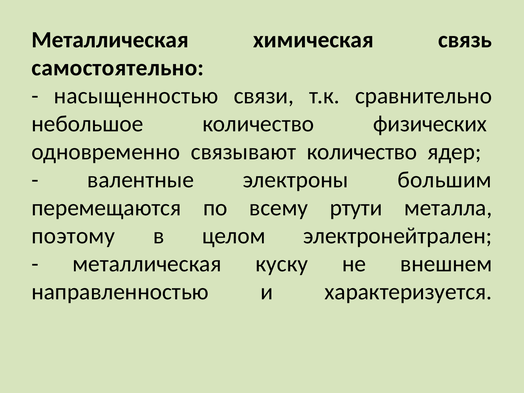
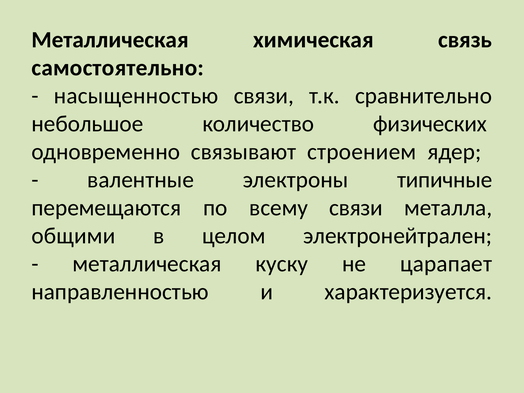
связывают количество: количество -> строением
большим: большим -> типичные
всему ртути: ртути -> связи
поэтому: поэтому -> общими
внешнем: внешнем -> царапает
